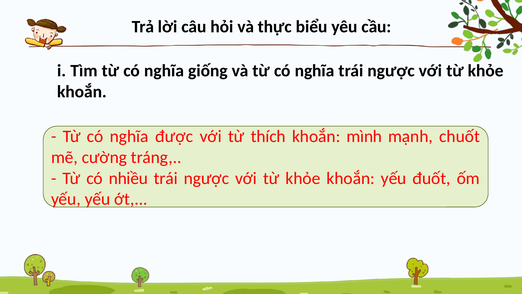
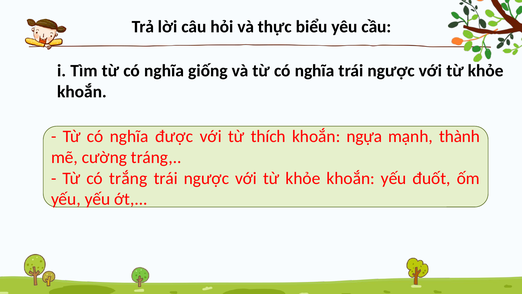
mình: mình -> ngựa
chuốt: chuốt -> thành
nhiều: nhiều -> trắng
